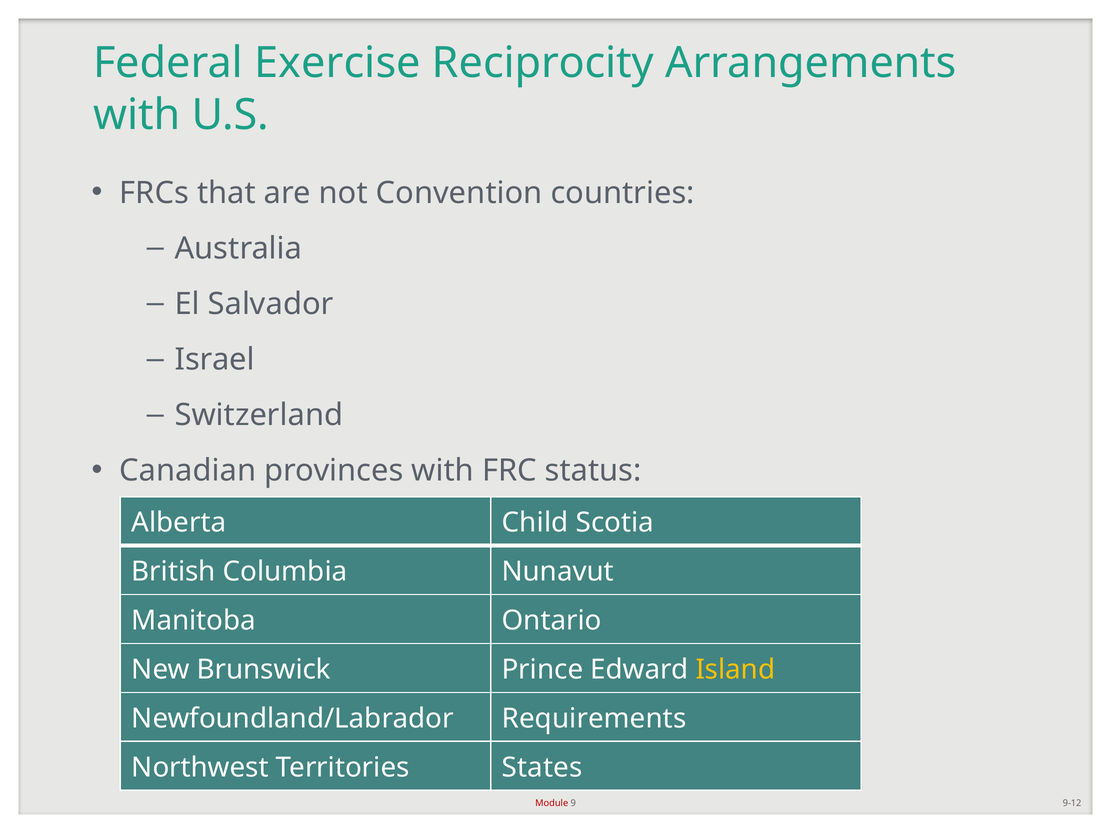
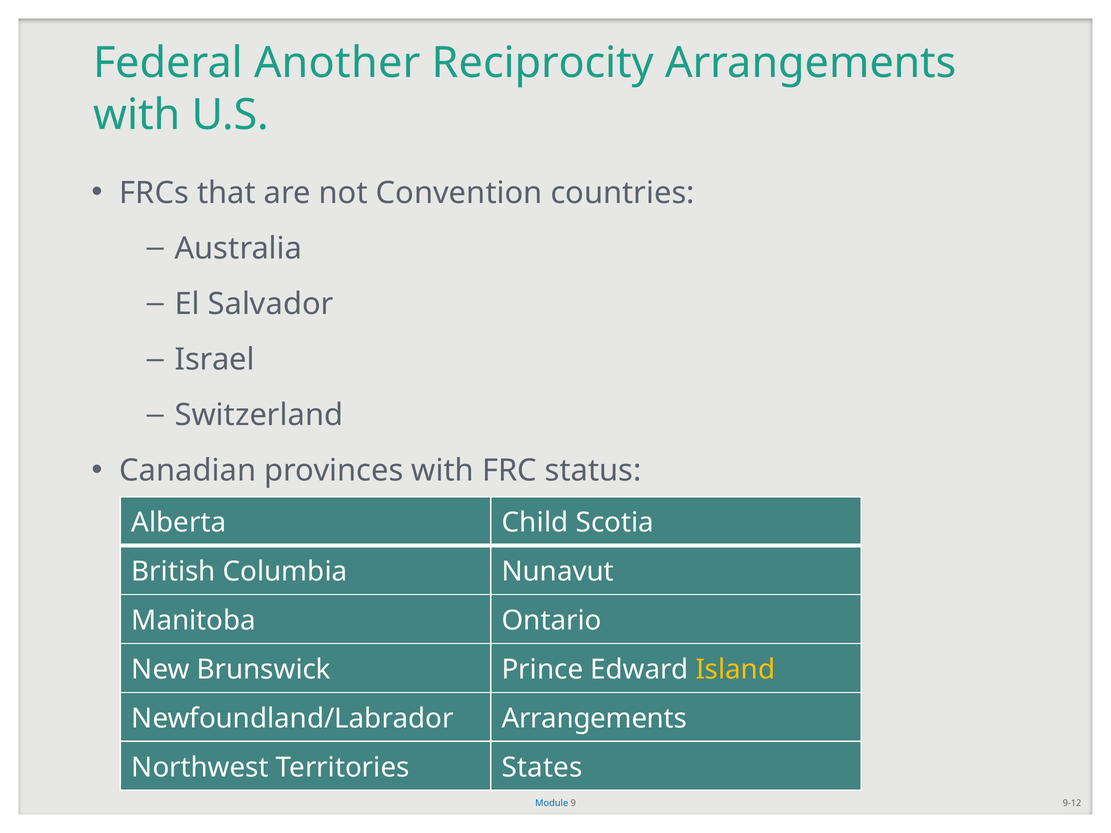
Exercise: Exercise -> Another
Newfoundland/Labrador Requirements: Requirements -> Arrangements
Module colour: red -> blue
